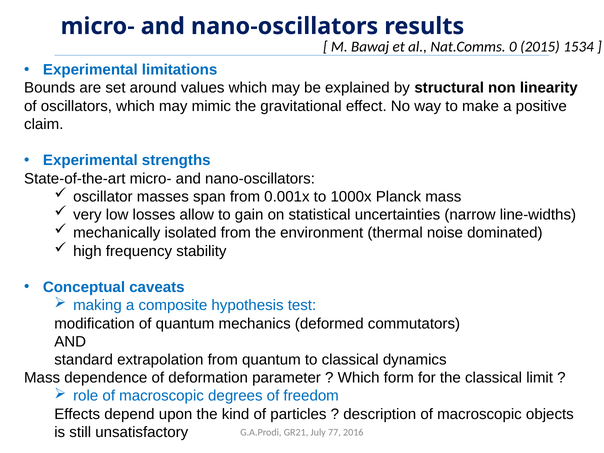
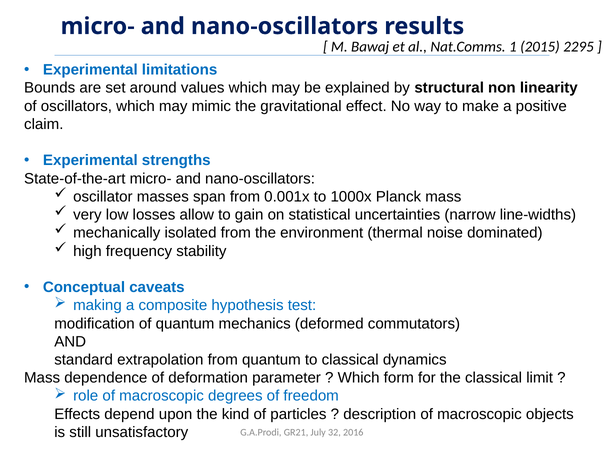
0: 0 -> 1
1534: 1534 -> 2295
77: 77 -> 32
